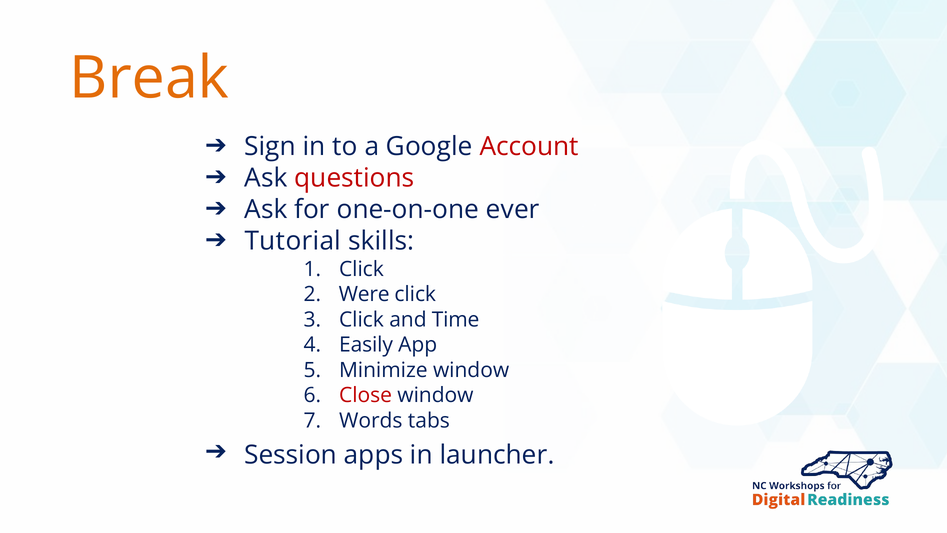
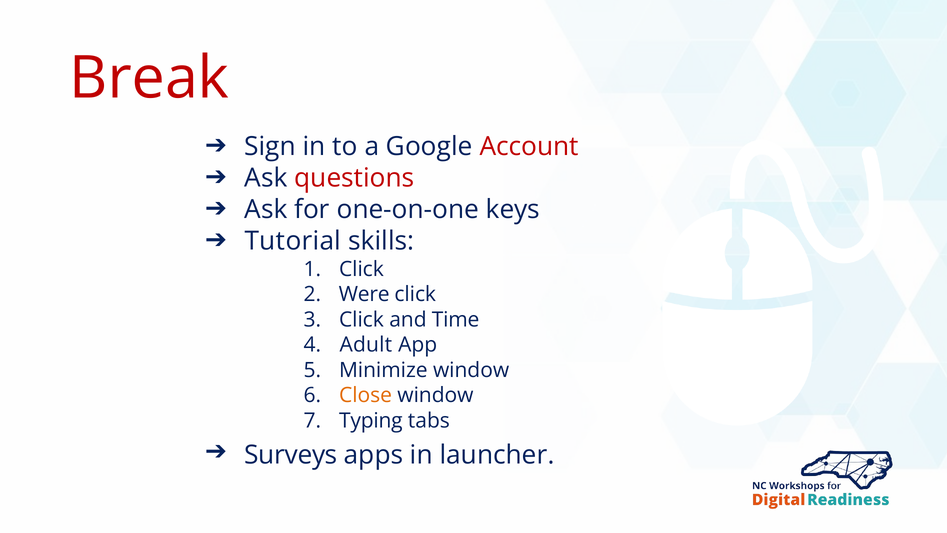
Break colour: orange -> red
ever: ever -> keys
Easily: Easily -> Adult
Close colour: red -> orange
Words: Words -> Typing
Session: Session -> Surveys
